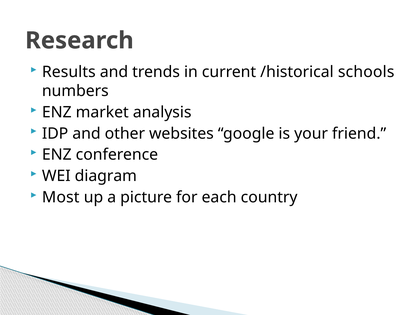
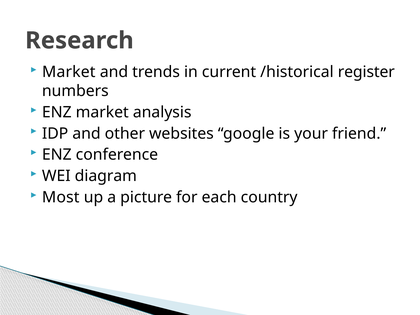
Results at (69, 72): Results -> Market
schools: schools -> register
